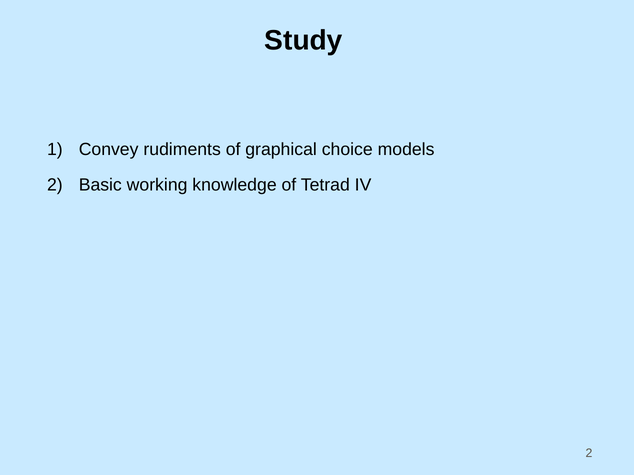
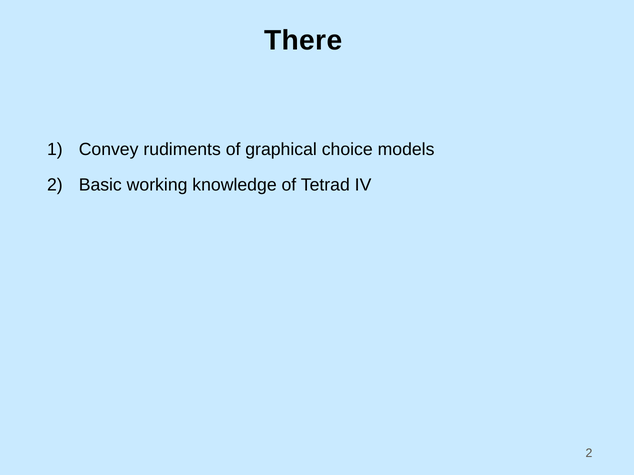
Study: Study -> There
